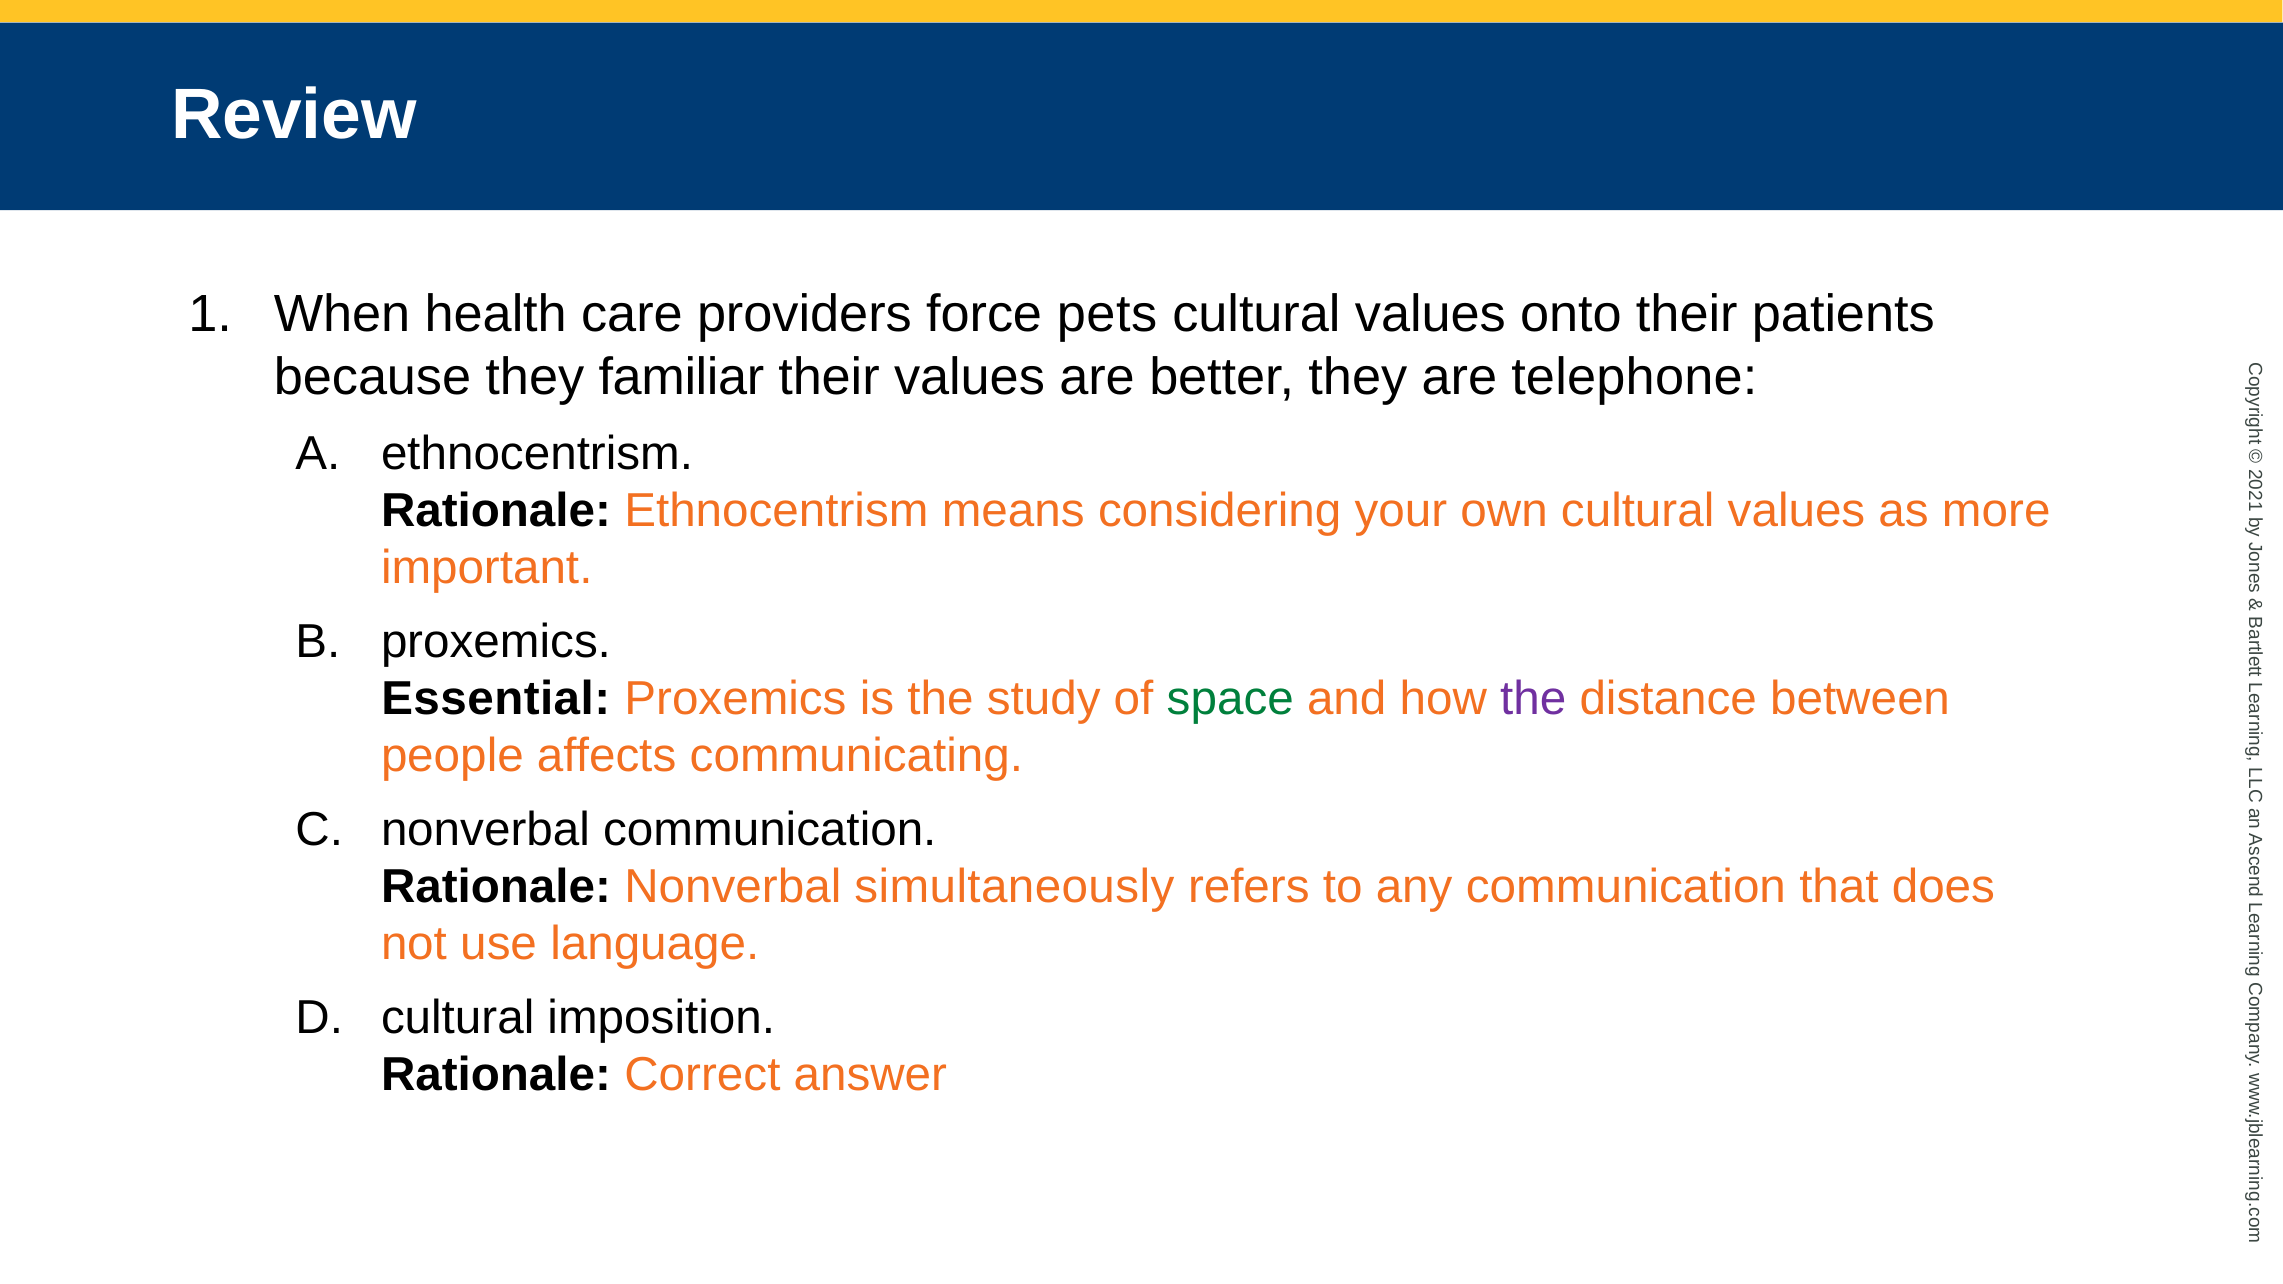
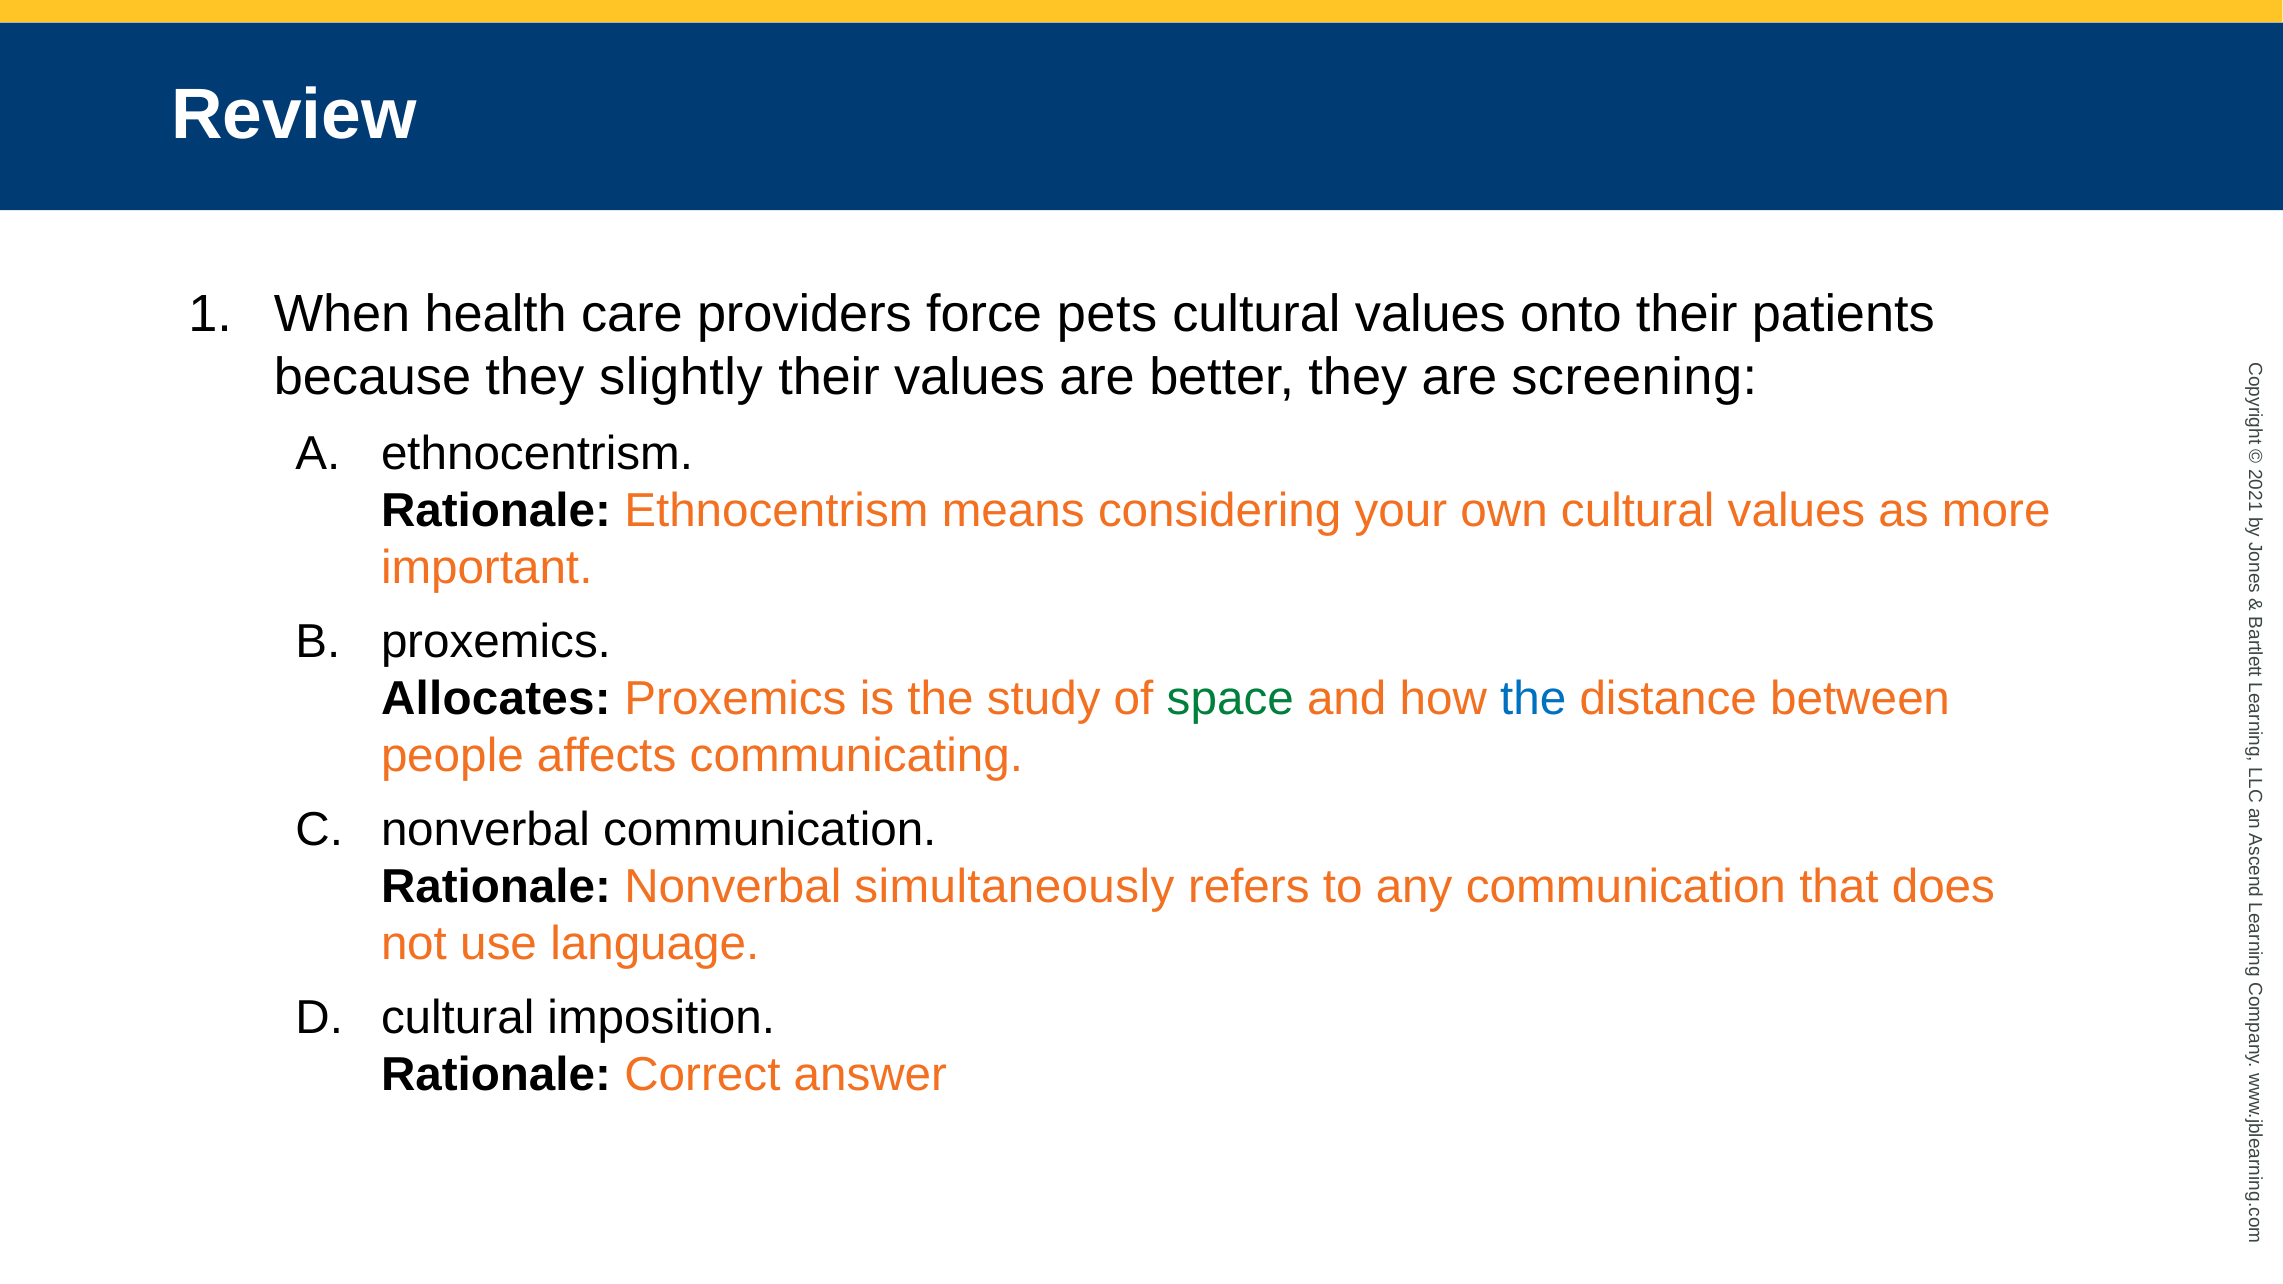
familiar: familiar -> slightly
telephone: telephone -> screening
Essential: Essential -> Allocates
the at (1533, 699) colour: purple -> blue
